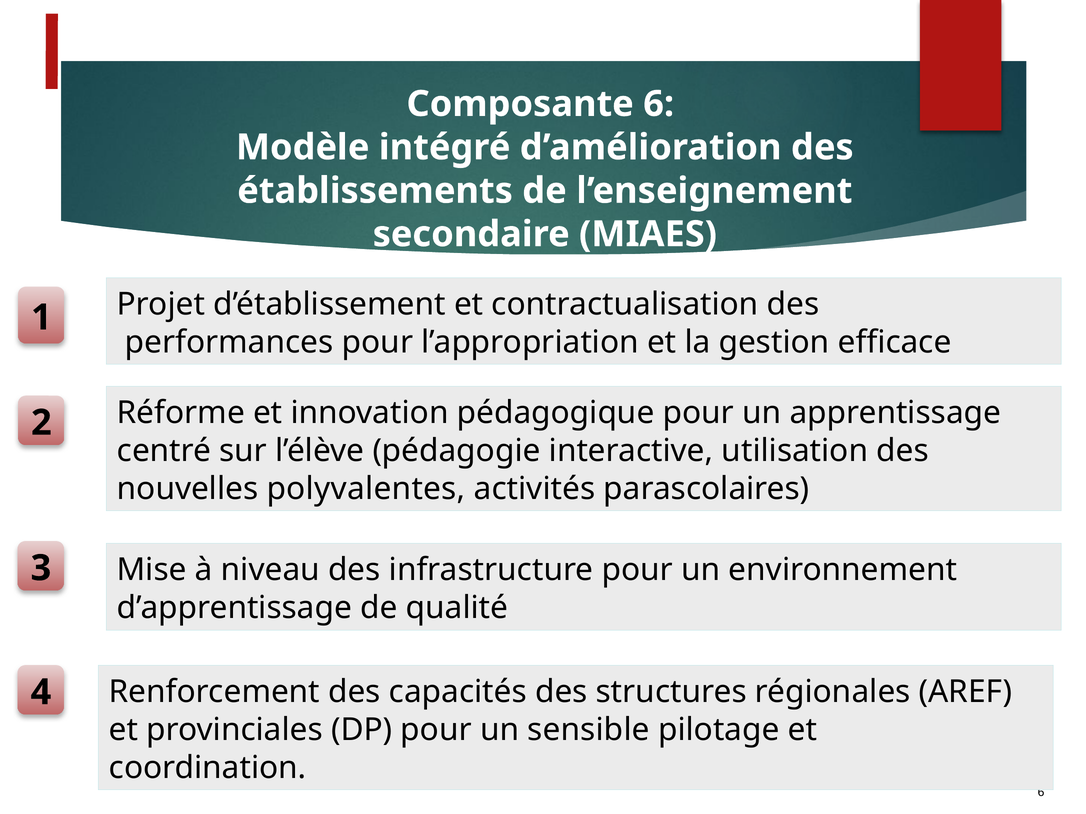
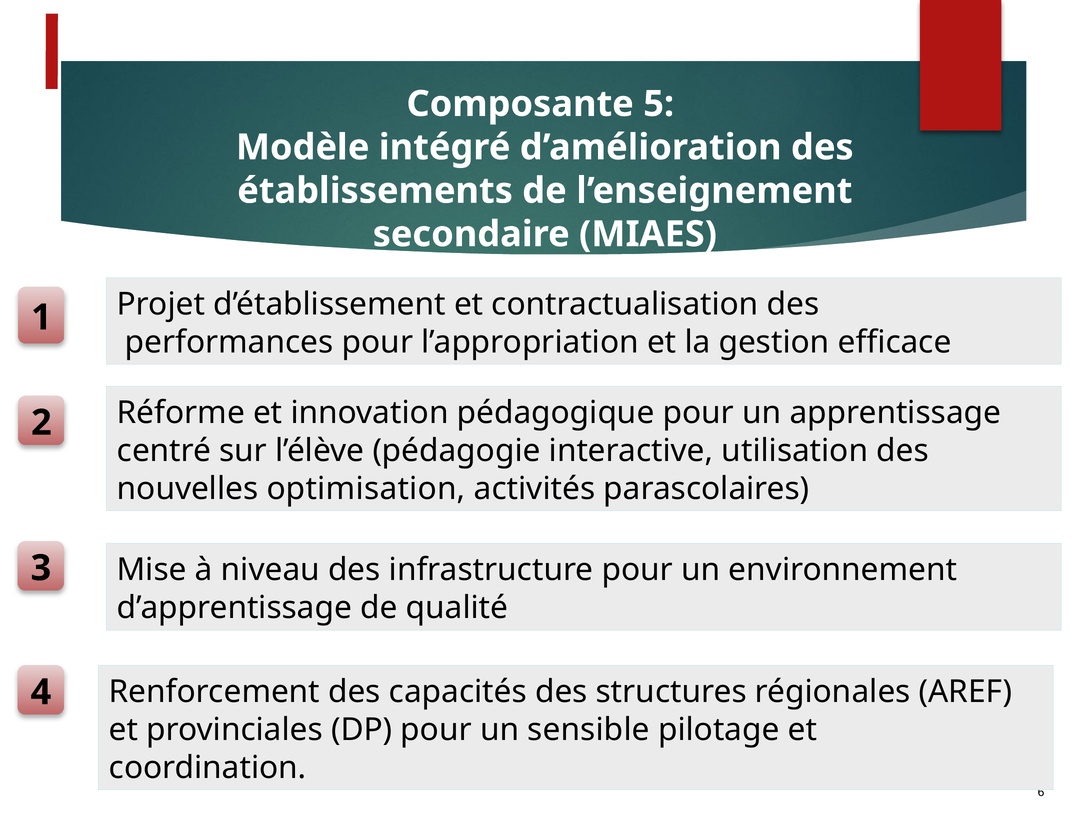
Composante 6: 6 -> 5
polyvalentes: polyvalentes -> optimisation
